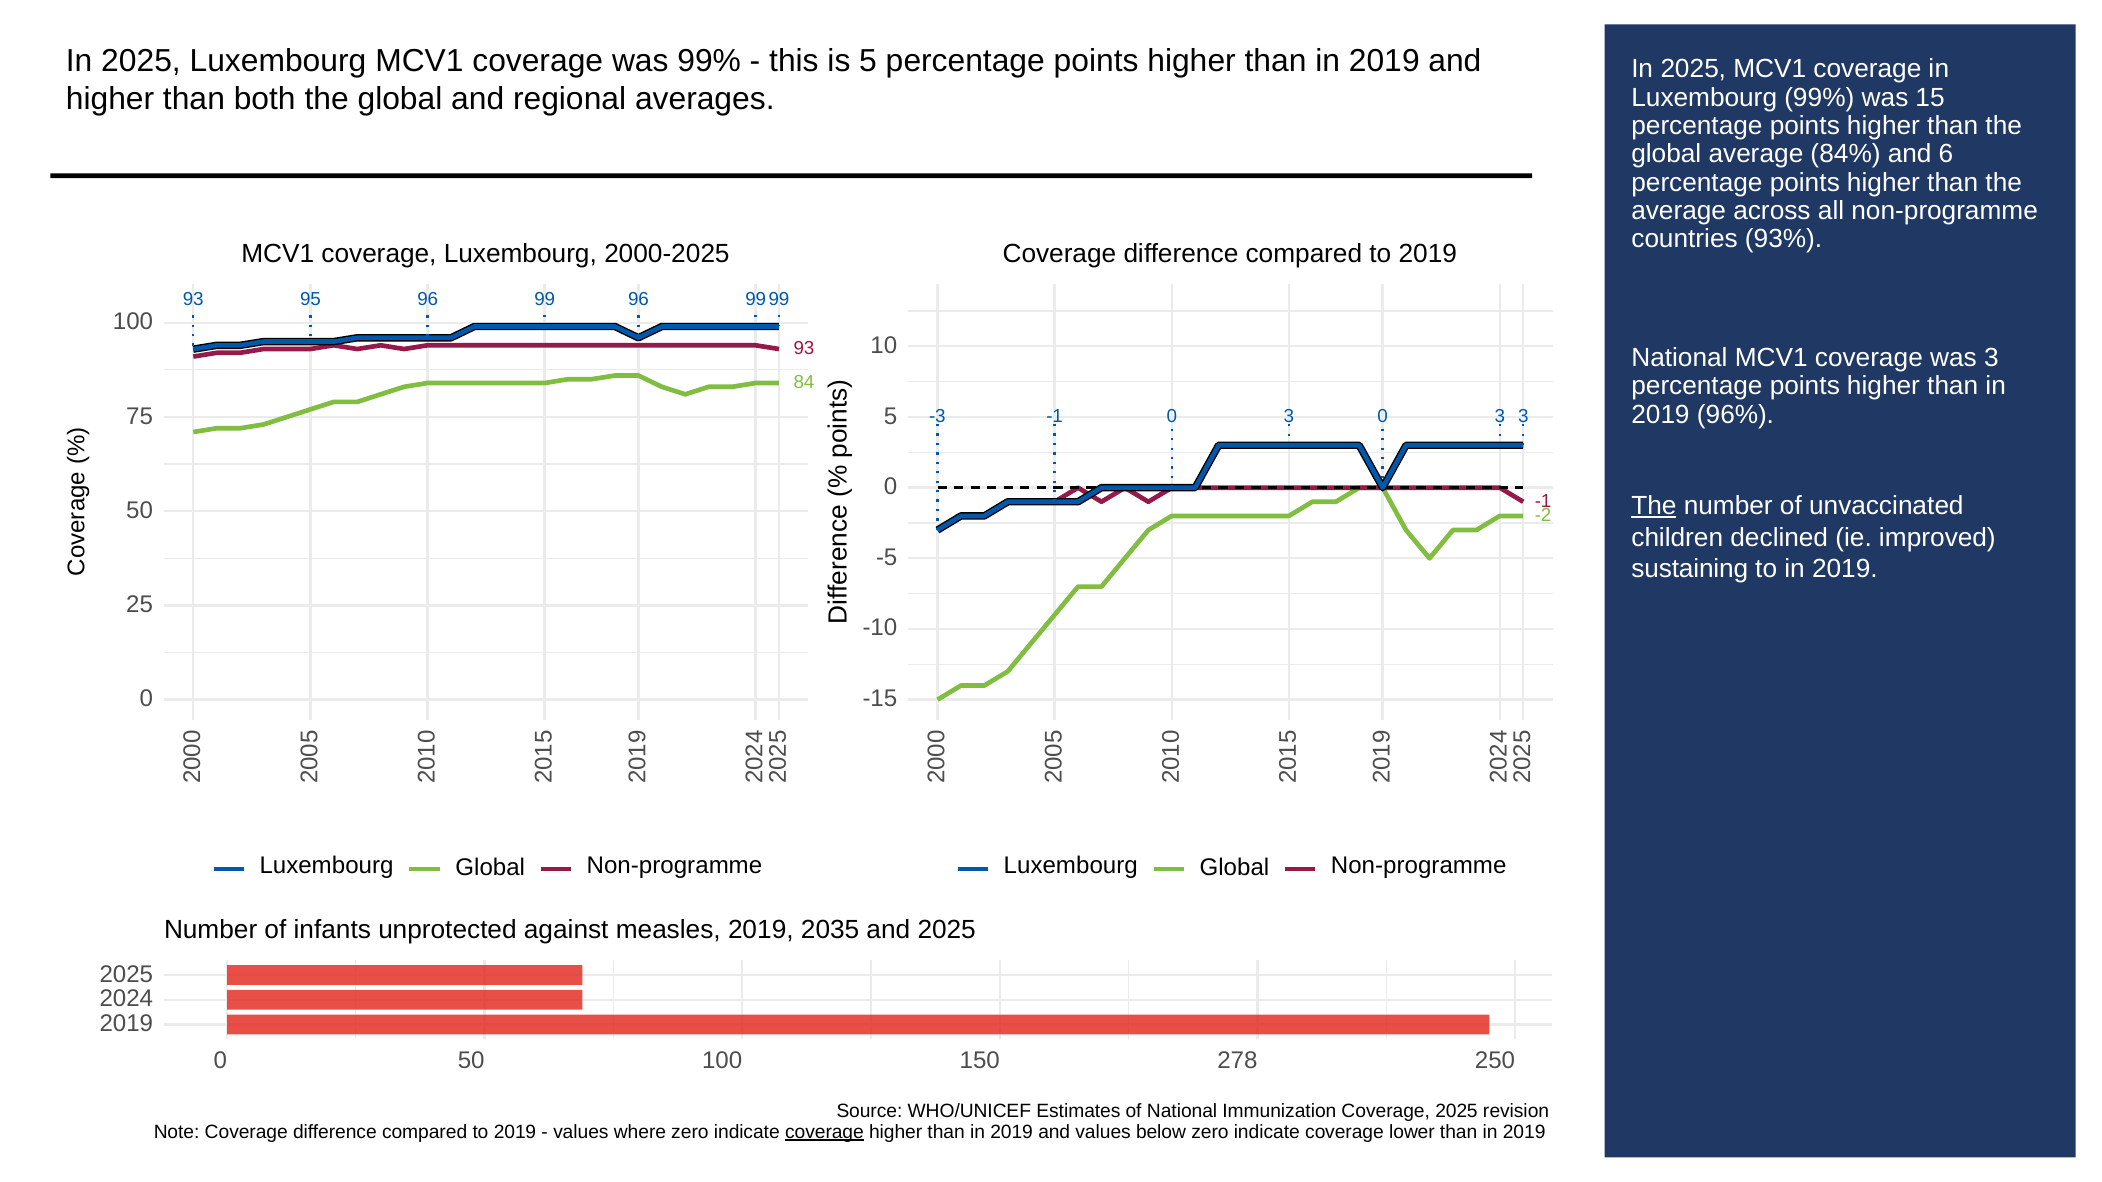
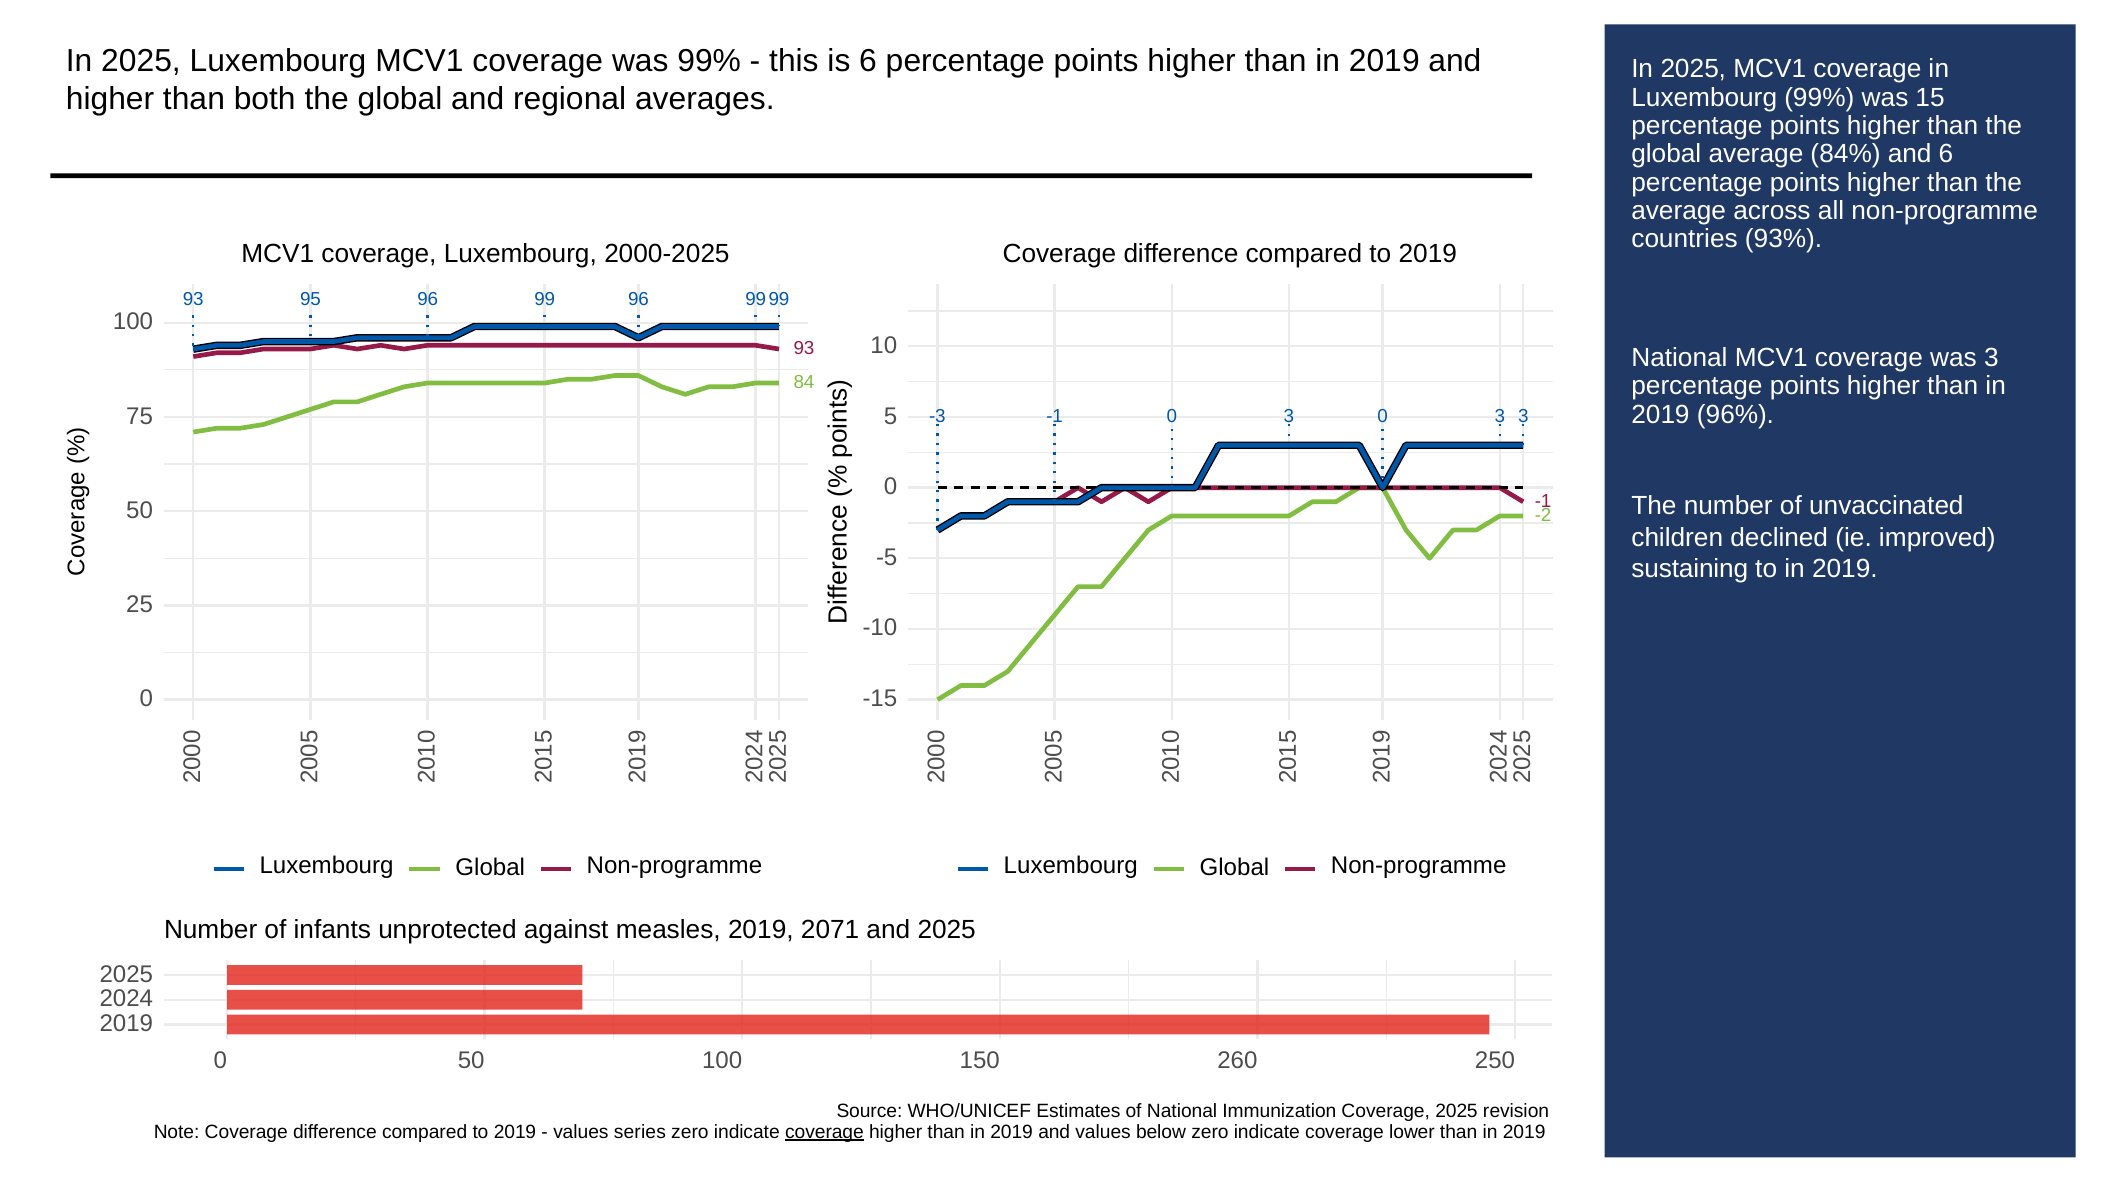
is 5: 5 -> 6
The at (1654, 506) underline: present -> none
2035: 2035 -> 2071
278: 278 -> 260
where: where -> series
